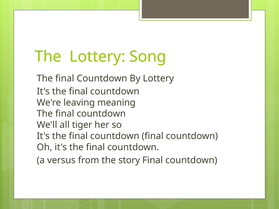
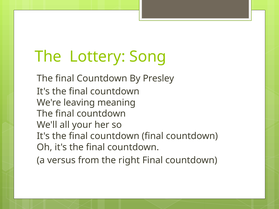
By Lottery: Lottery -> Presley
tiger: tiger -> your
story: story -> right
